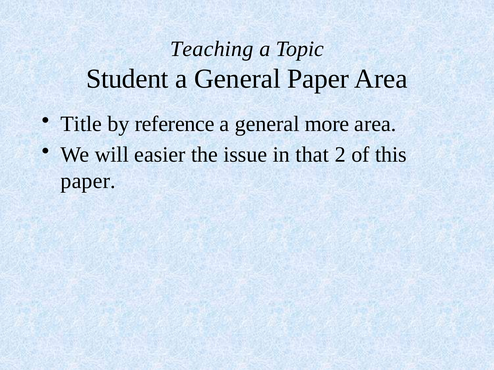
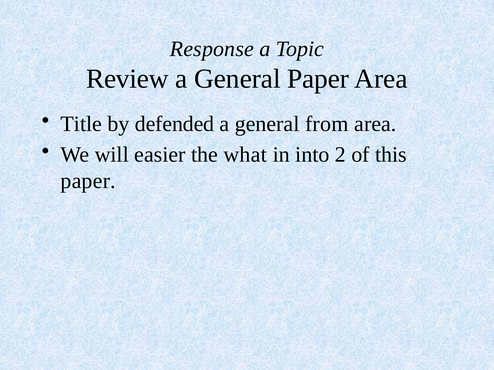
Teaching: Teaching -> Response
Student: Student -> Review
reference: reference -> defended
more: more -> from
issue: issue -> what
that: that -> into
